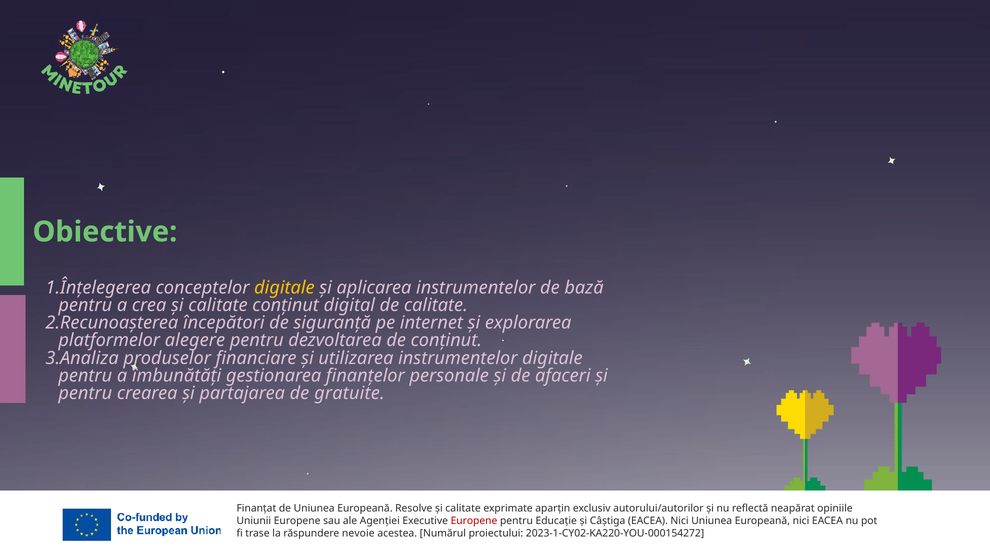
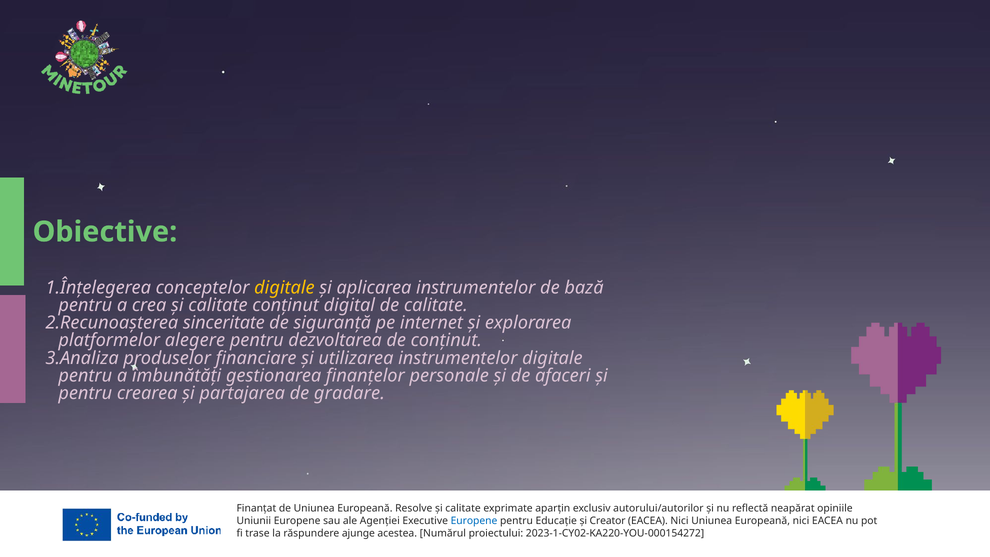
începători: începători -> sinceritate
gratuite: gratuite -> gradare
Europene at (474, 521) colour: red -> blue
Câștiga: Câștiga -> Creator
nevoie: nevoie -> ajunge
